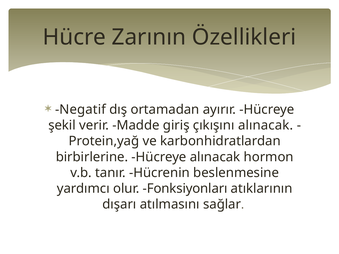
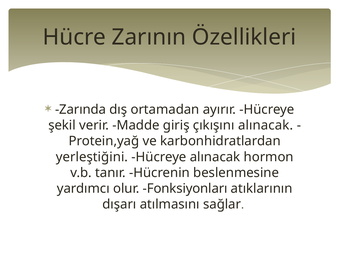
Negatif: Negatif -> Zarında
birbirlerine: birbirlerine -> yerleştiğini
